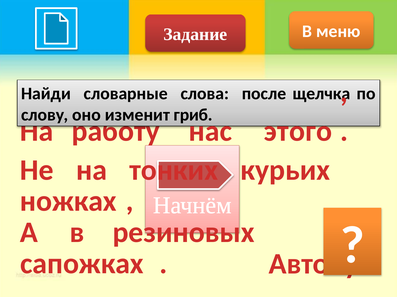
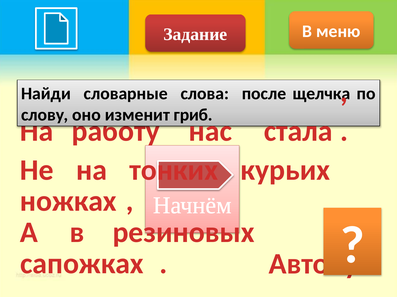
этого: этого -> стала
